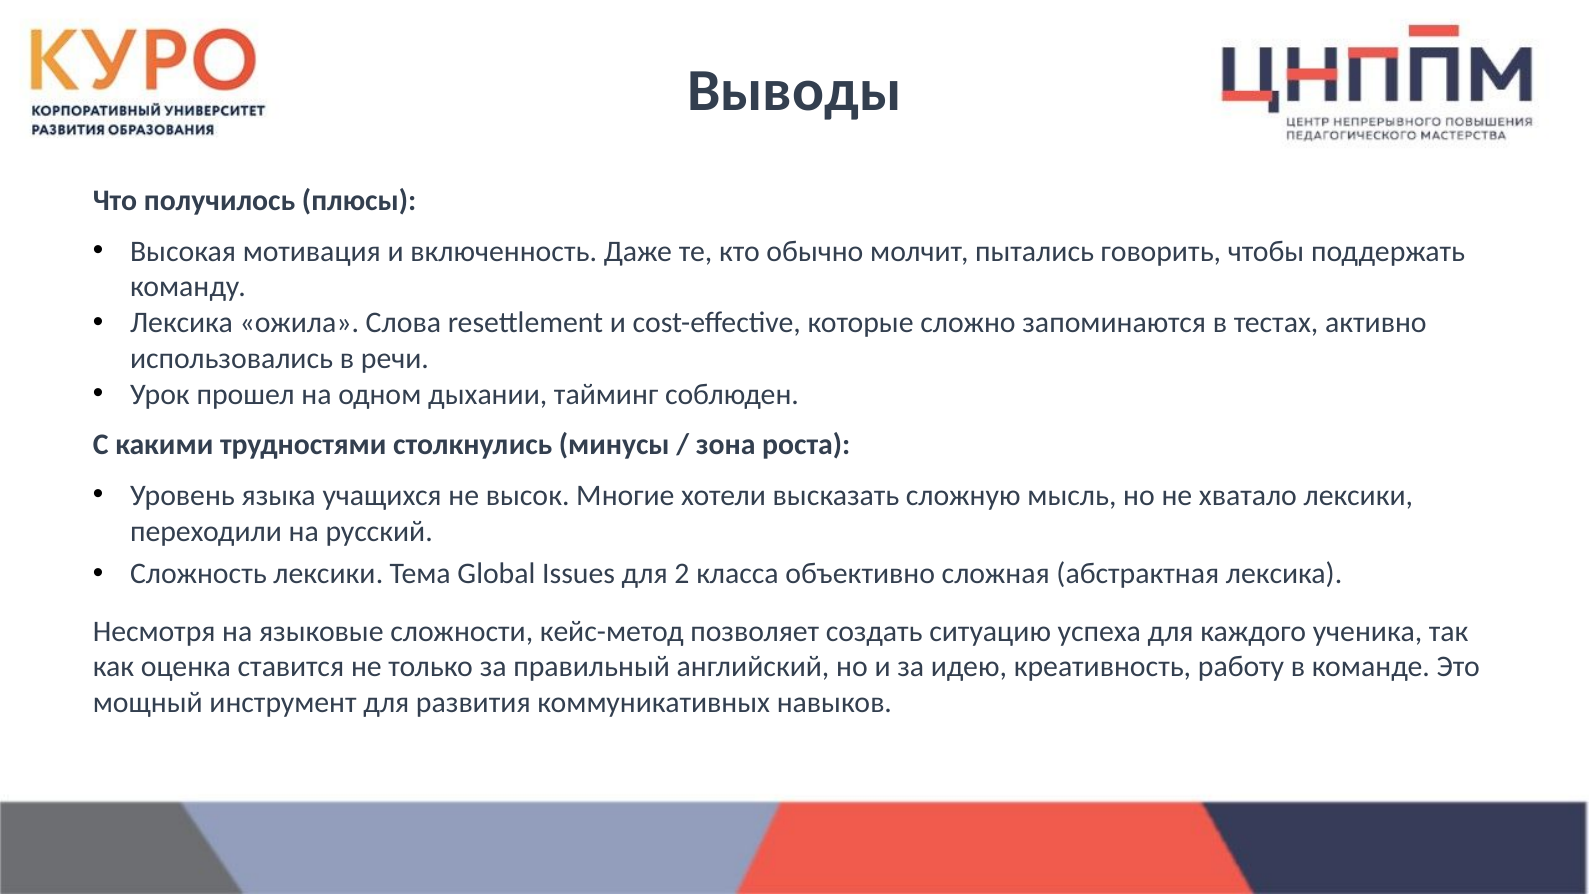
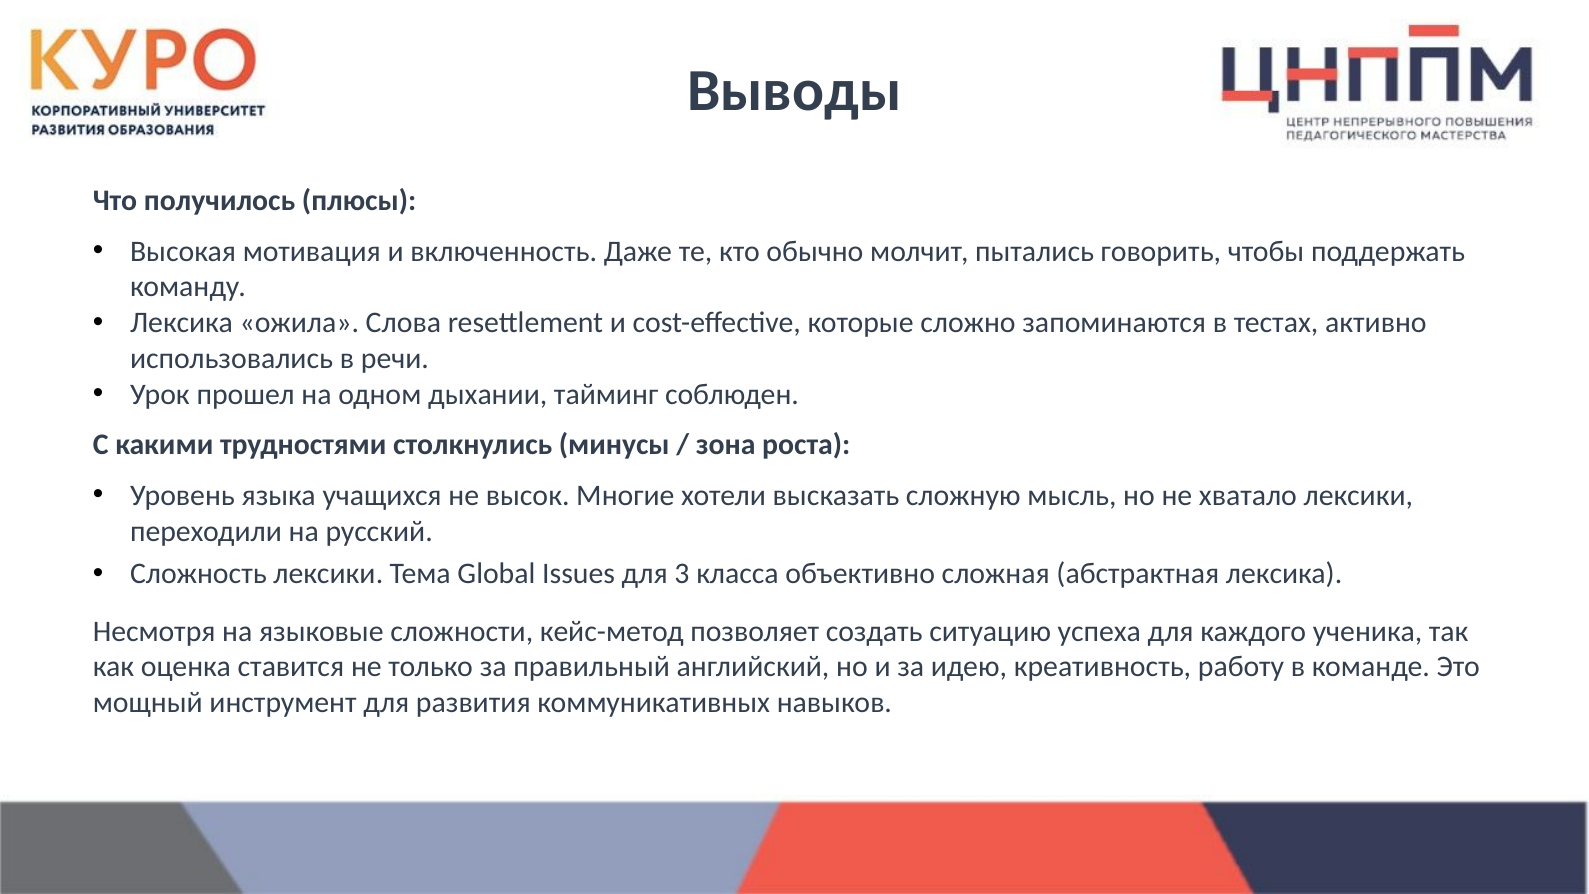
2: 2 -> 3
